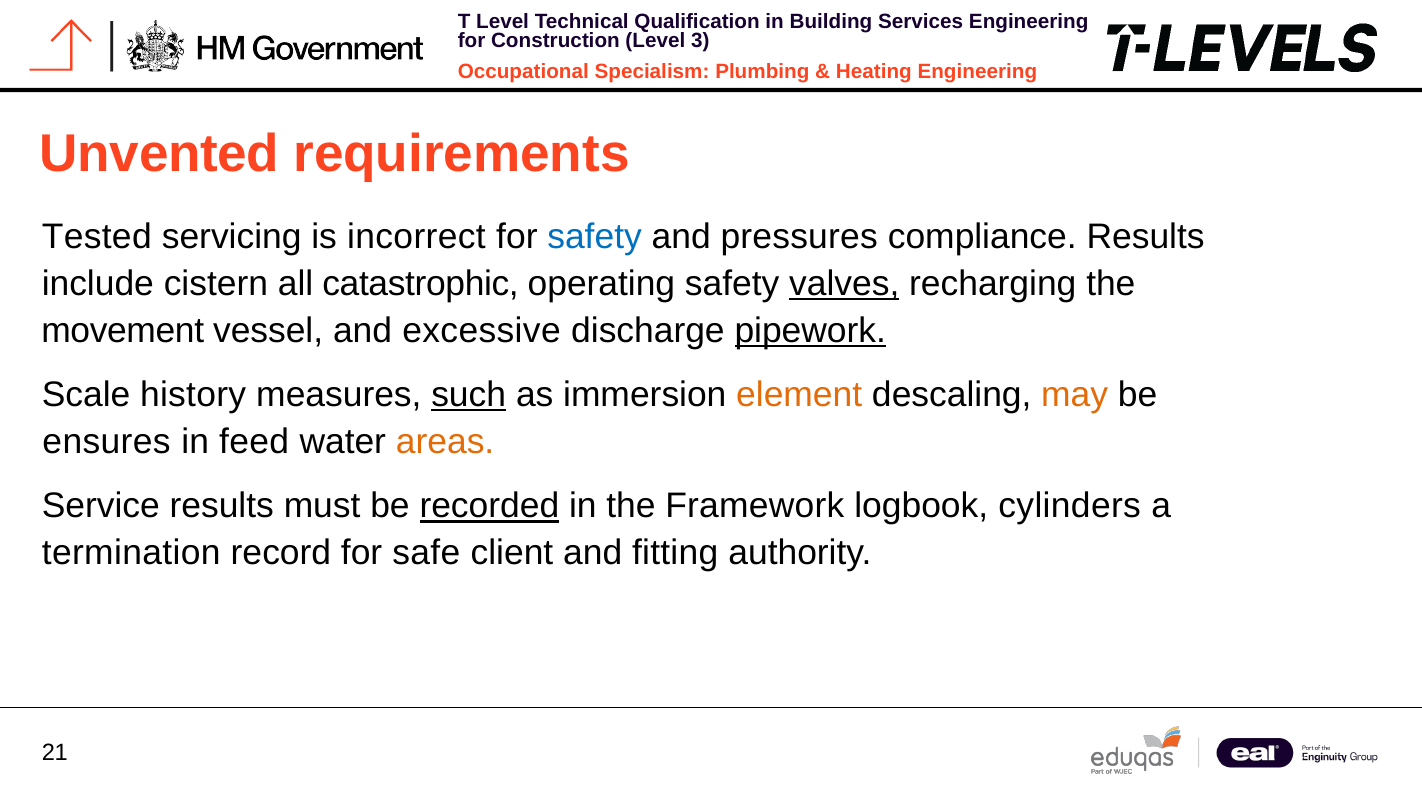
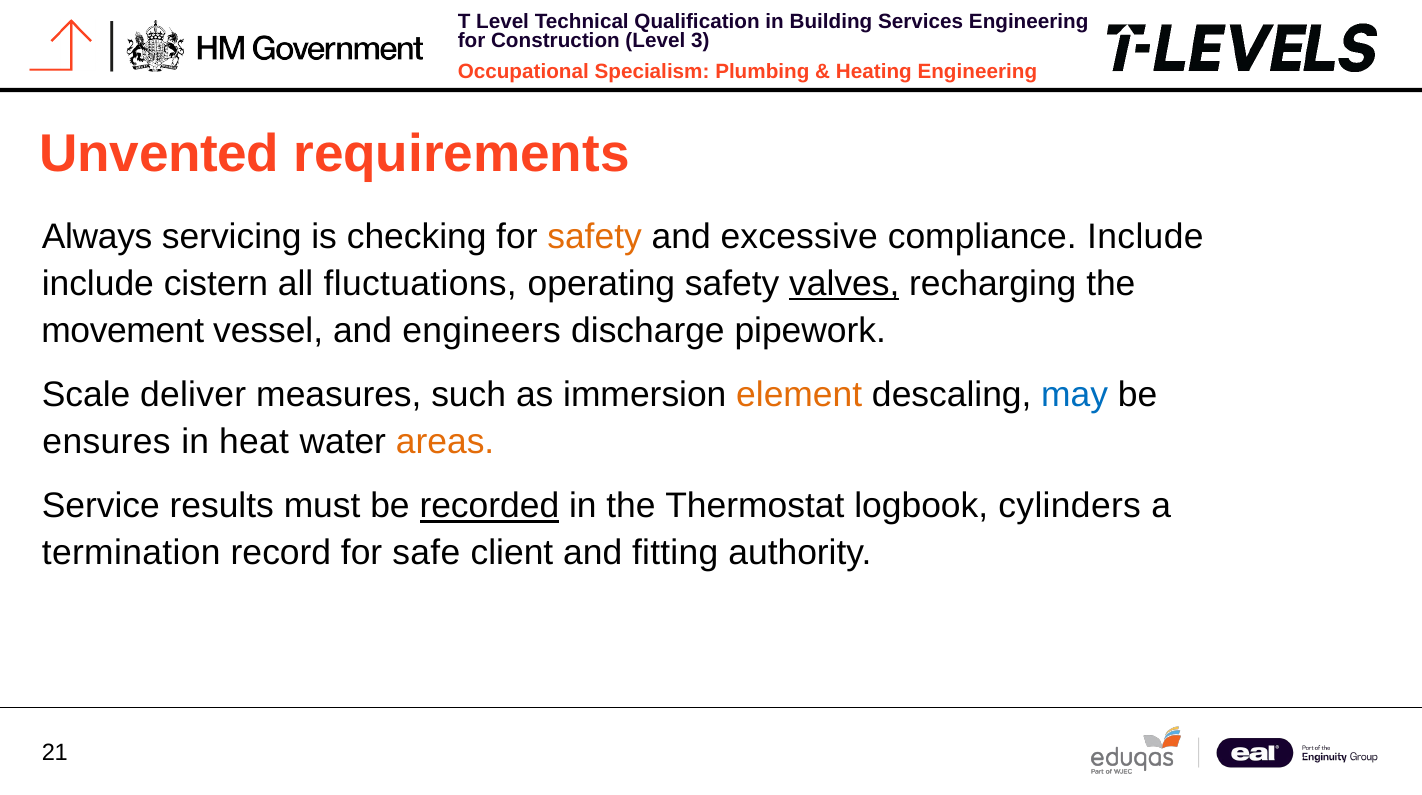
Tested: Tested -> Always
incorrect: incorrect -> checking
safety at (595, 237) colour: blue -> orange
pressures: pressures -> excessive
compliance Results: Results -> Include
catastrophic: catastrophic -> fluctuations
excessive: excessive -> engineers
pipework underline: present -> none
history: history -> deliver
such underline: present -> none
may colour: orange -> blue
feed: feed -> heat
Framework: Framework -> Thermostat
